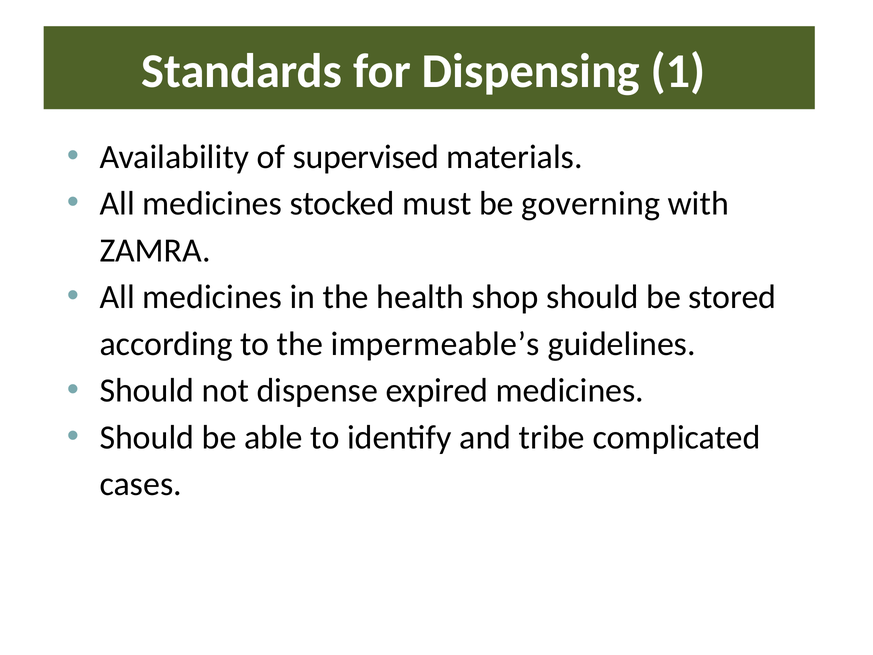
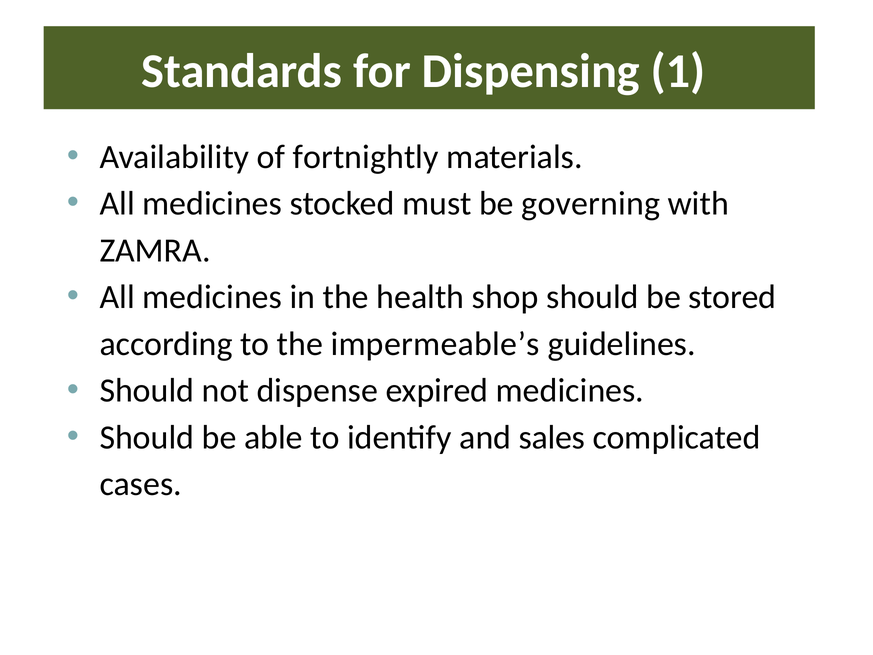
supervised: supervised -> fortnightly
tribe: tribe -> sales
